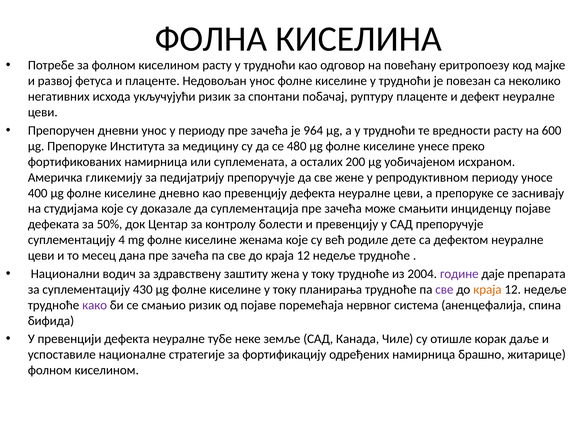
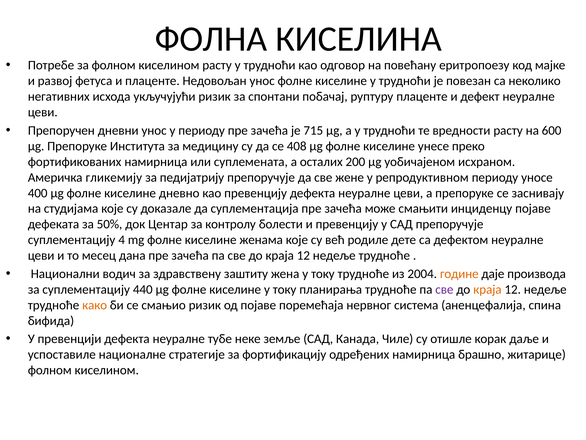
964: 964 -> 715
480: 480 -> 408
године colour: purple -> orange
препарата: препарата -> производа
430: 430 -> 440
како colour: purple -> orange
